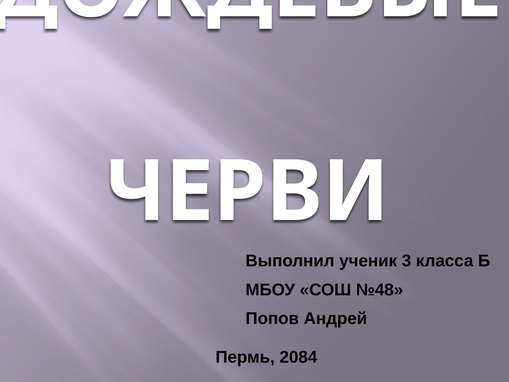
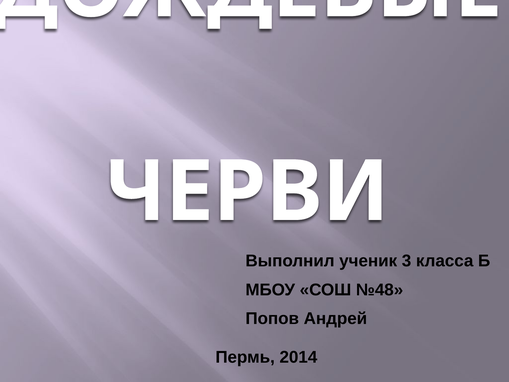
2084: 2084 -> 2014
